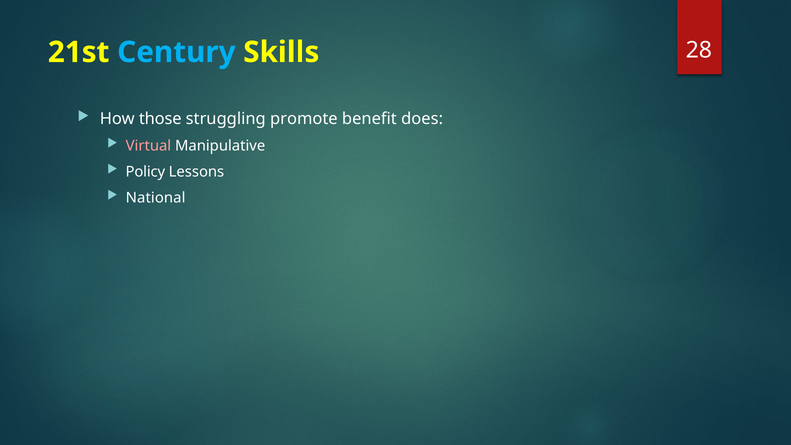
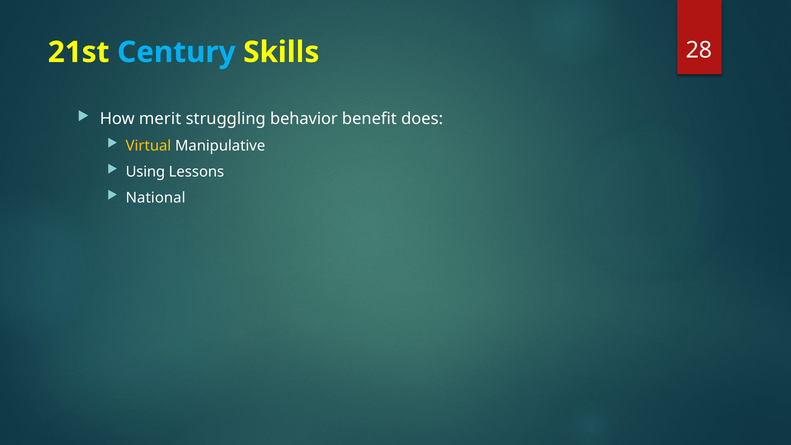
those: those -> merit
promote: promote -> behavior
Virtual colour: pink -> yellow
Policy: Policy -> Using
